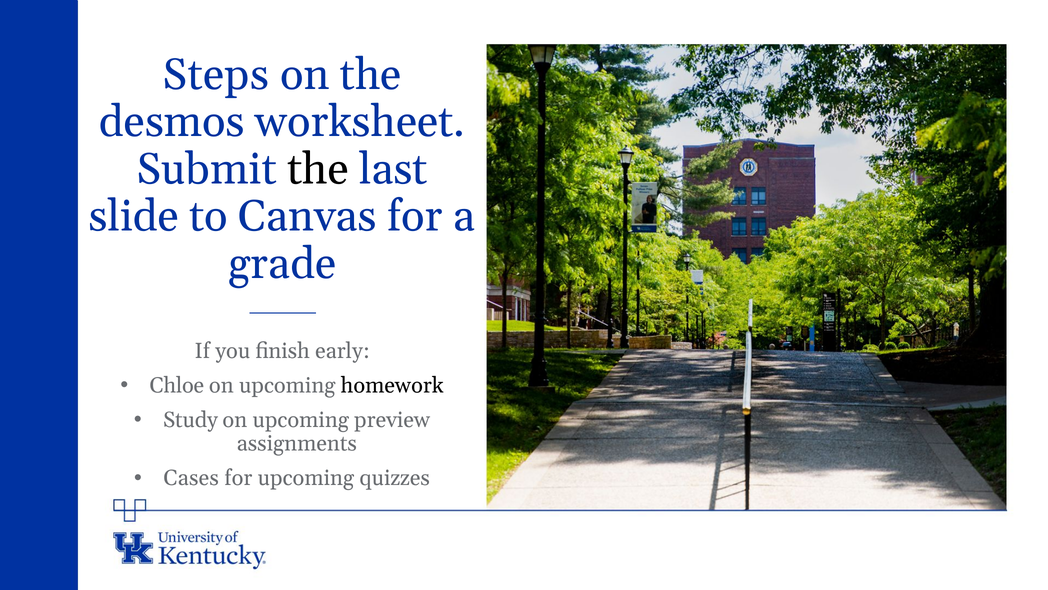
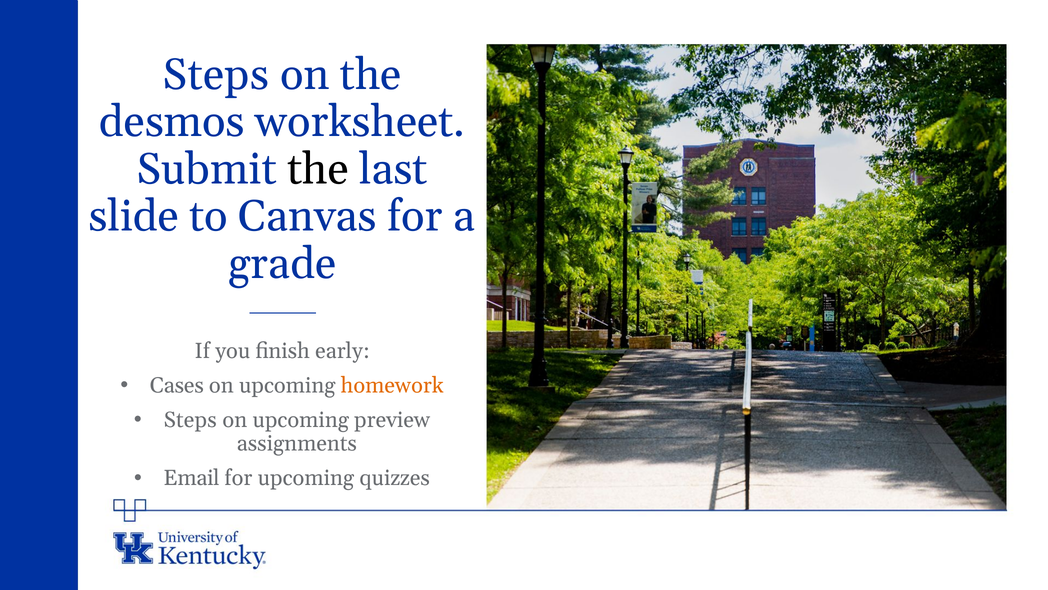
Chloe: Chloe -> Cases
homework colour: black -> orange
Study at (190, 420): Study -> Steps
Cases: Cases -> Email
